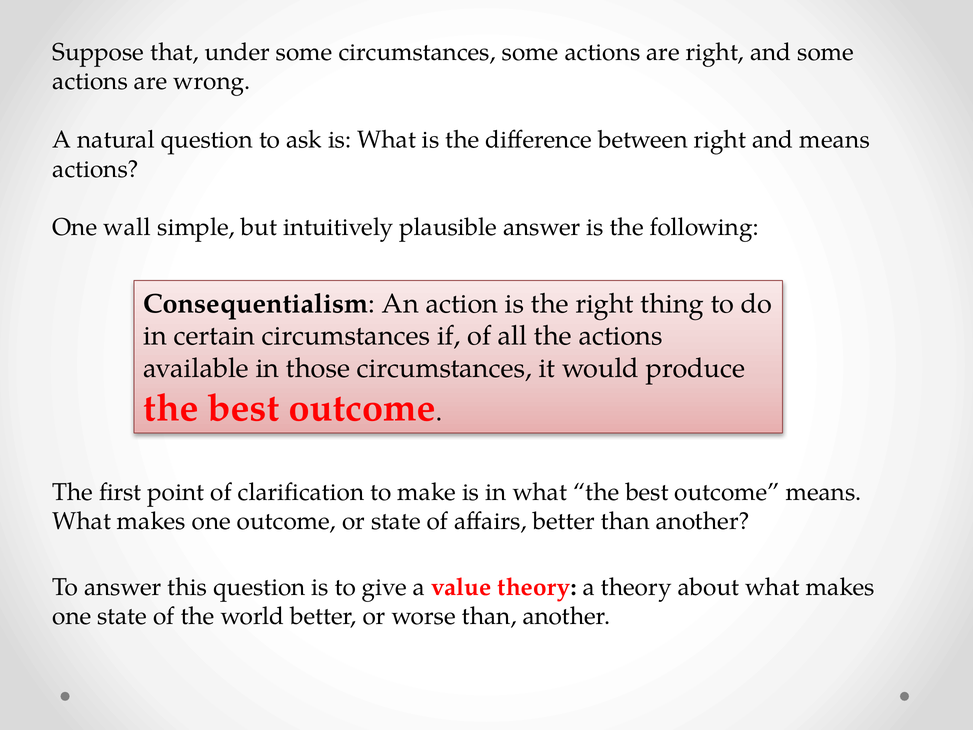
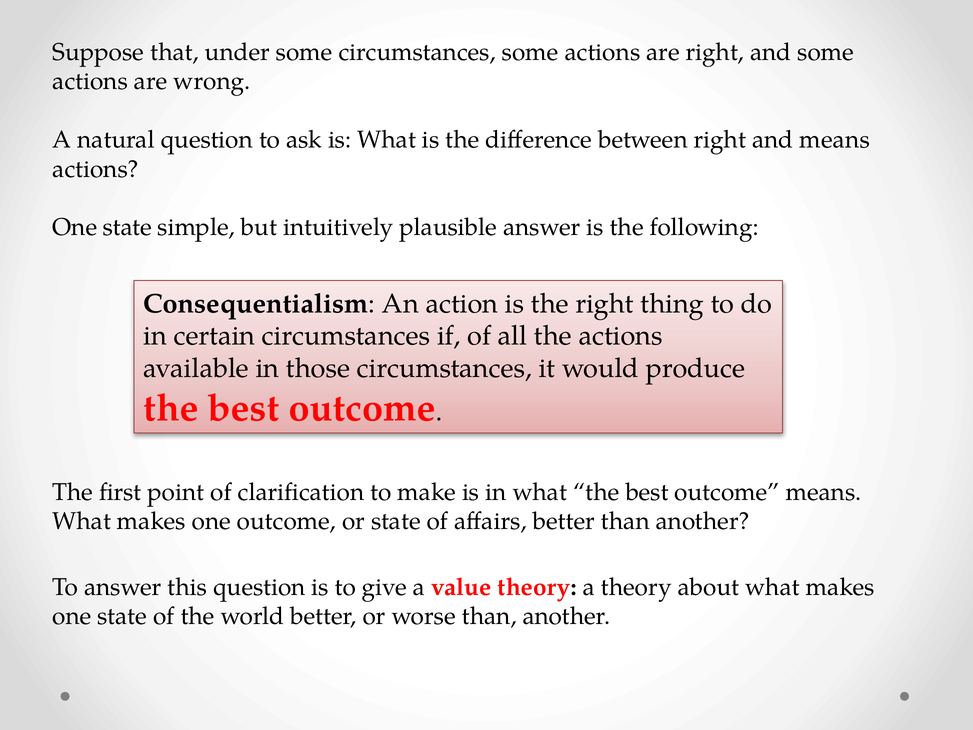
wall at (127, 227): wall -> state
